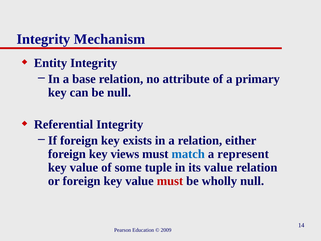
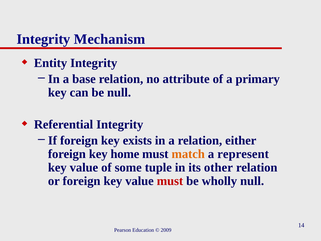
views: views -> home
match colour: blue -> orange
its value: value -> other
